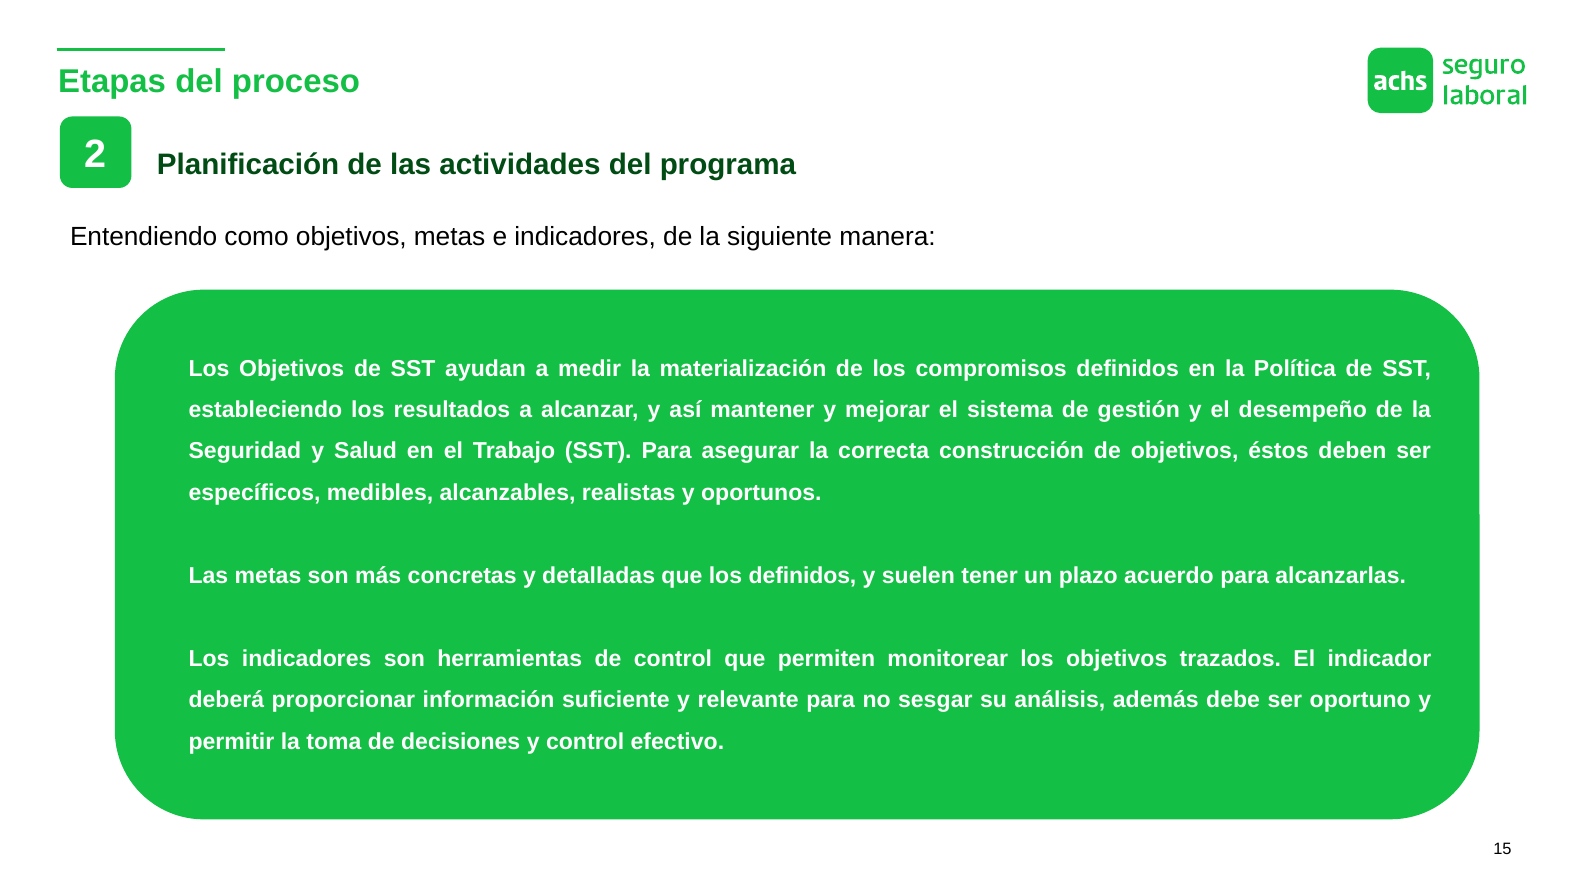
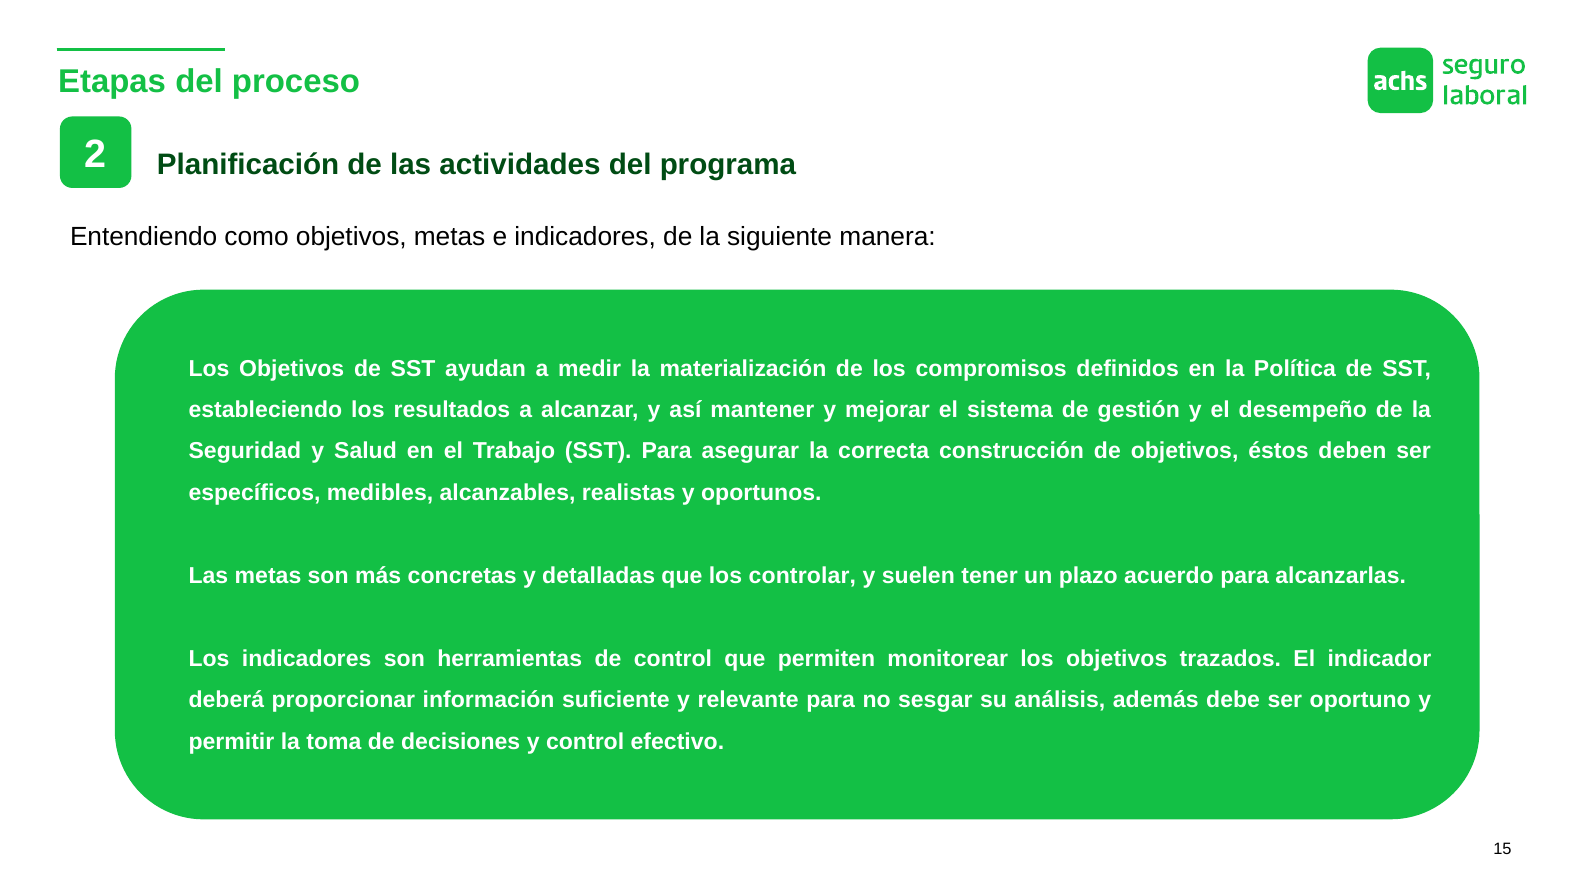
los definidos: definidos -> controlar
